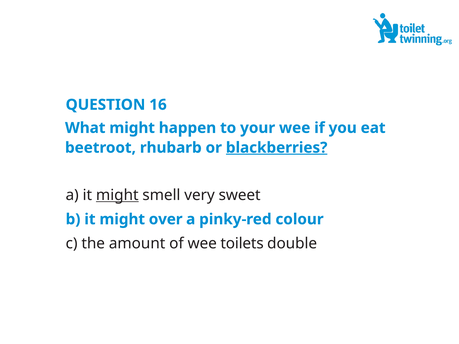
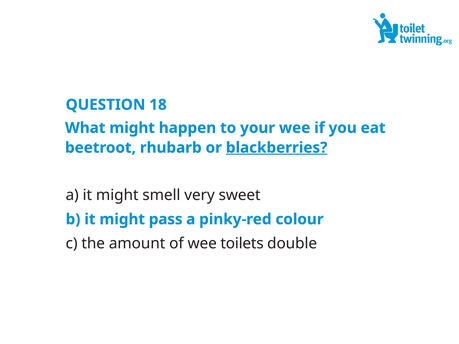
16: 16 -> 18
might at (117, 195) underline: present -> none
over: over -> pass
